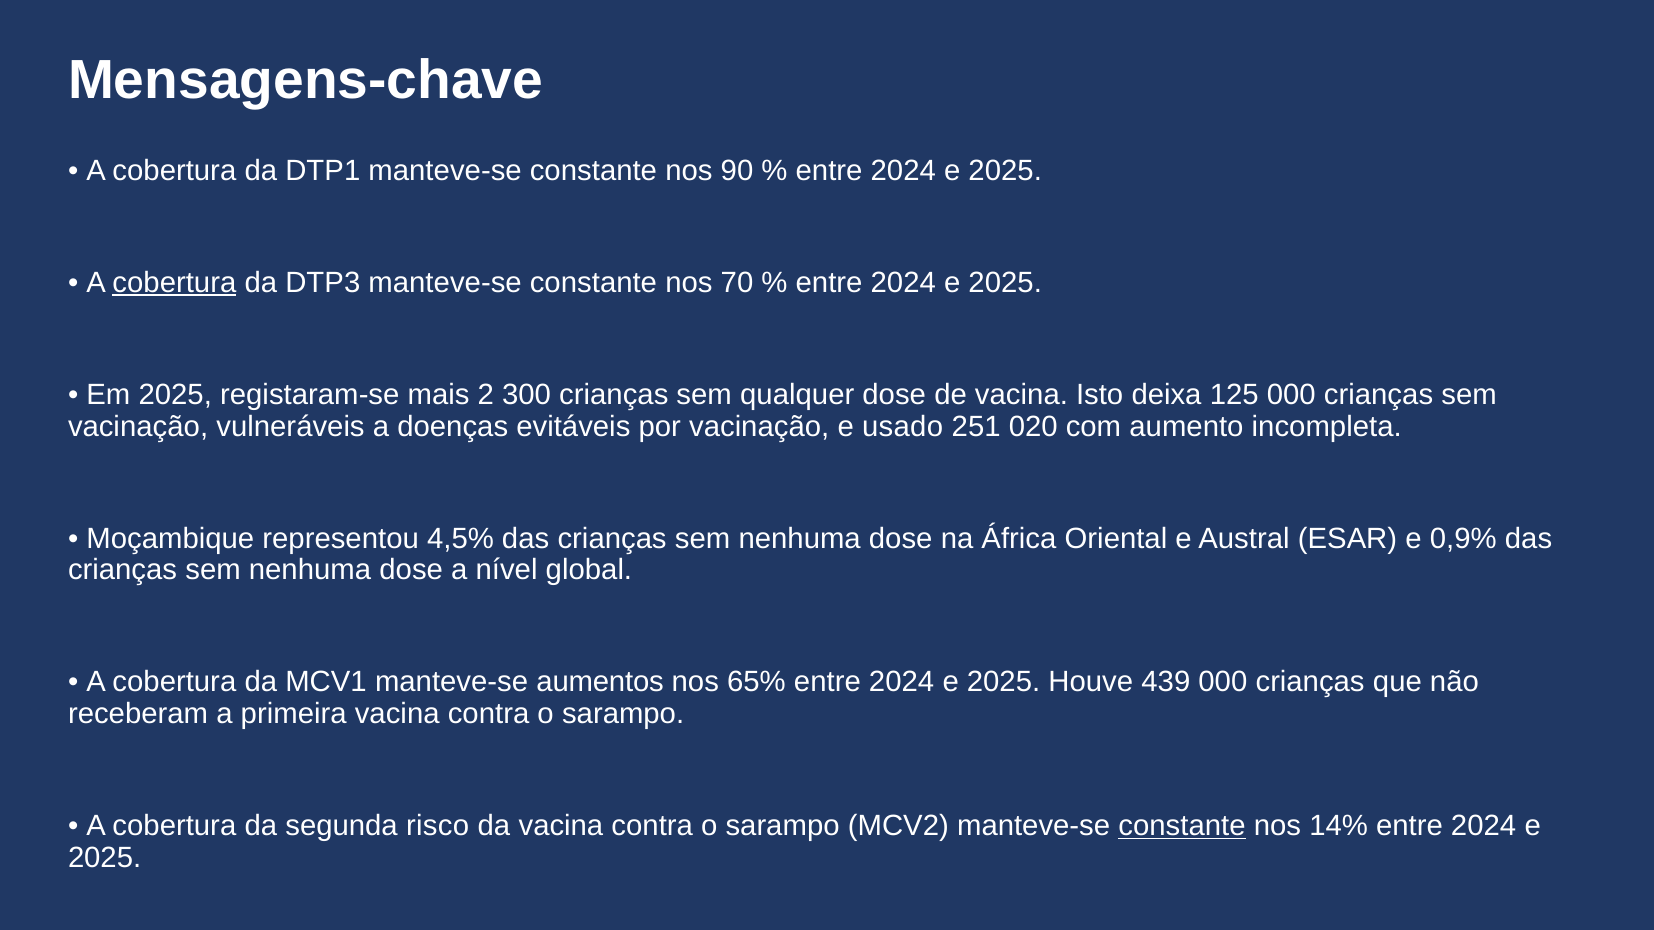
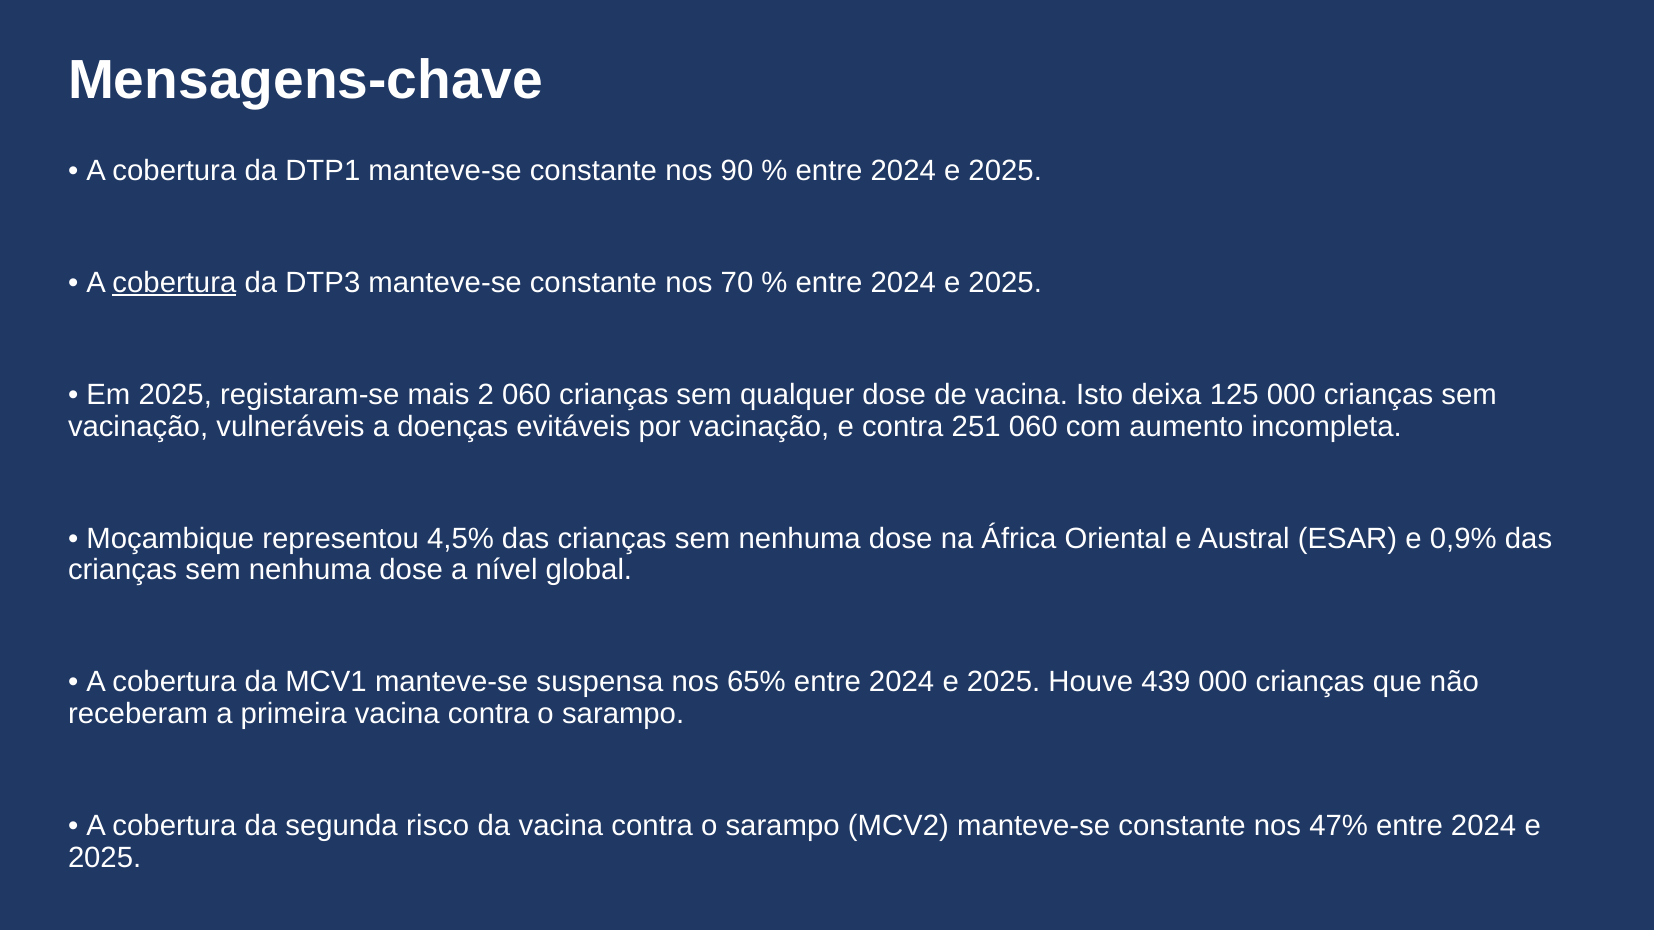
2 300: 300 -> 060
e usado: usado -> contra
251 020: 020 -> 060
aumentos: aumentos -> suspensa
constante at (1182, 826) underline: present -> none
14%: 14% -> 47%
